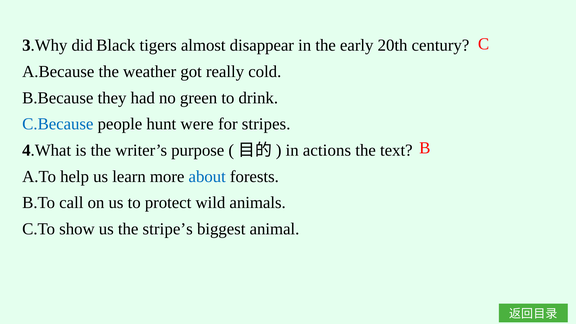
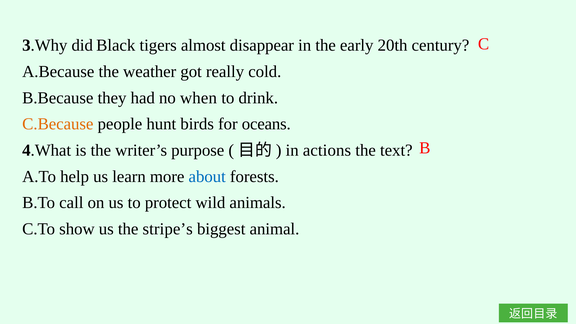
green: green -> when
C.Because colour: blue -> orange
were: were -> birds
stripes: stripes -> oceans
